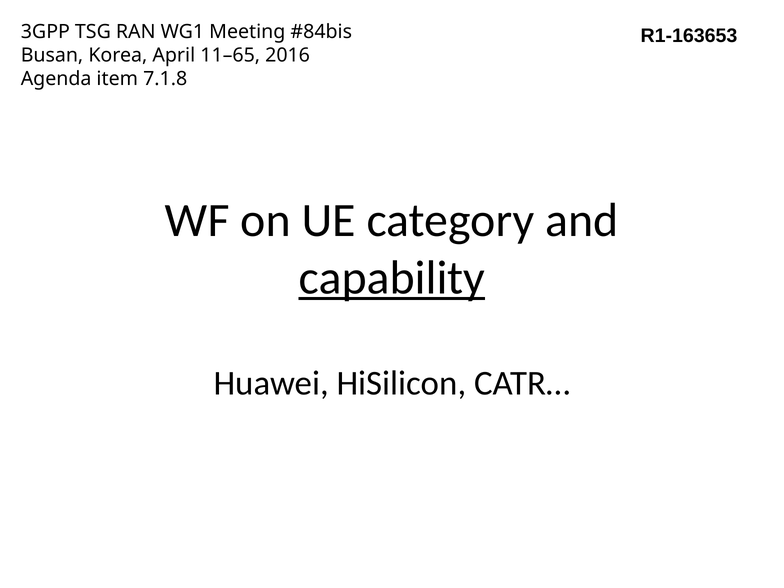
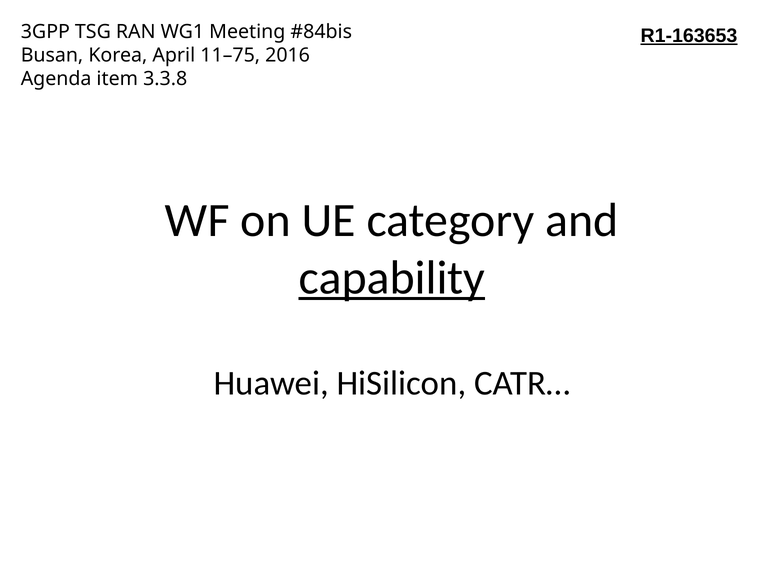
R1-163653 underline: none -> present
11–65: 11–65 -> 11–75
7.1.8: 7.1.8 -> 3.3.8
